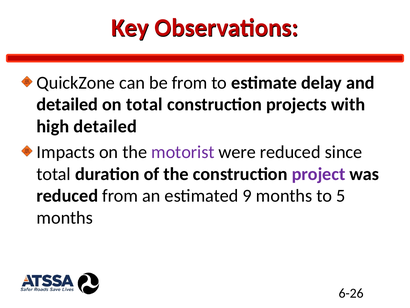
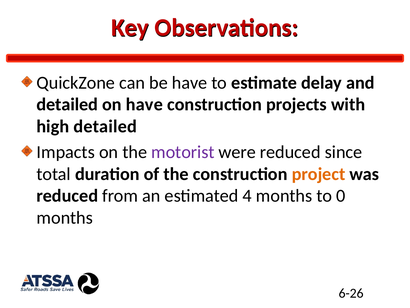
be from: from -> have
on total: total -> have
project colour: purple -> orange
9: 9 -> 4
5: 5 -> 0
